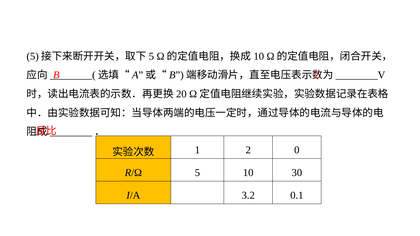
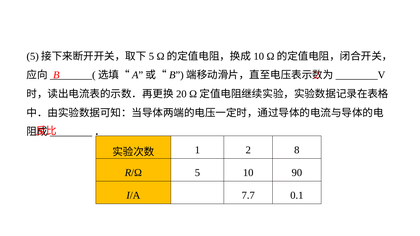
0: 0 -> 8
30: 30 -> 90
3.2: 3.2 -> 7.7
